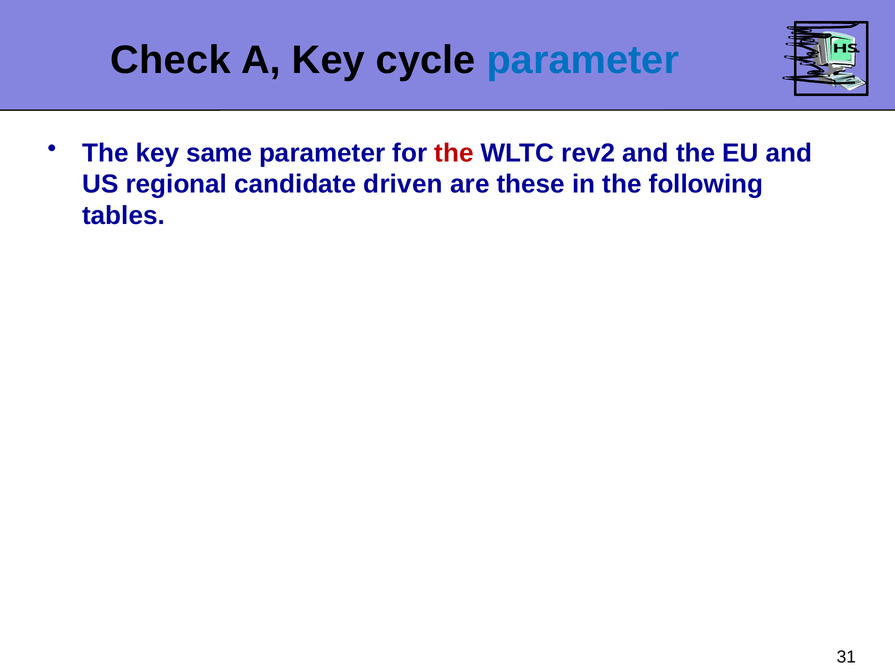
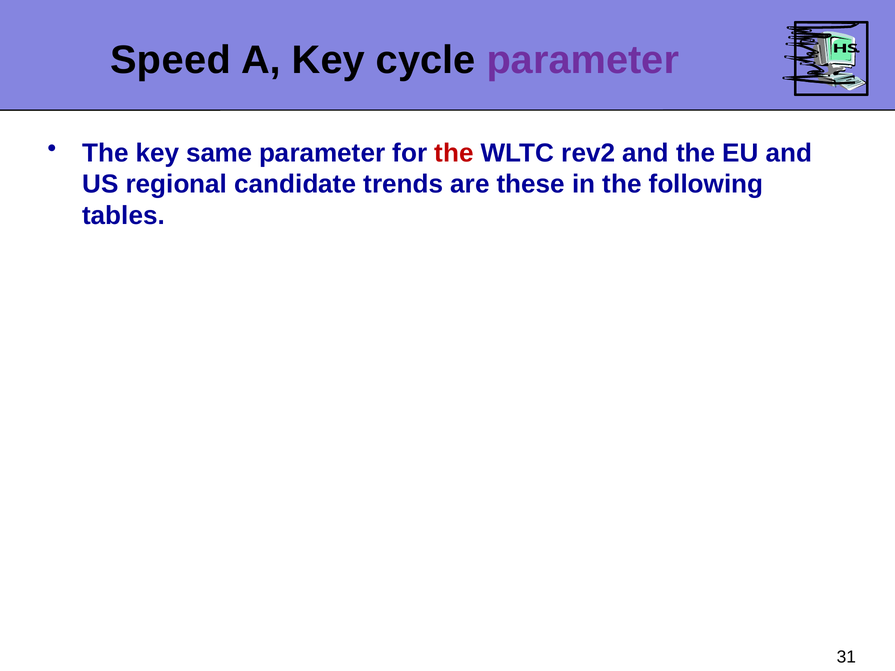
Check: Check -> Speed
parameter at (583, 60) colour: blue -> purple
driven: driven -> trends
